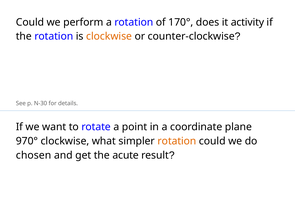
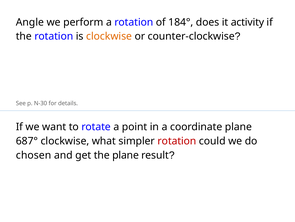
Could at (30, 22): Could -> Angle
170°: 170° -> 184°
970°: 970° -> 687°
rotation at (177, 141) colour: orange -> red
the acute: acute -> plane
